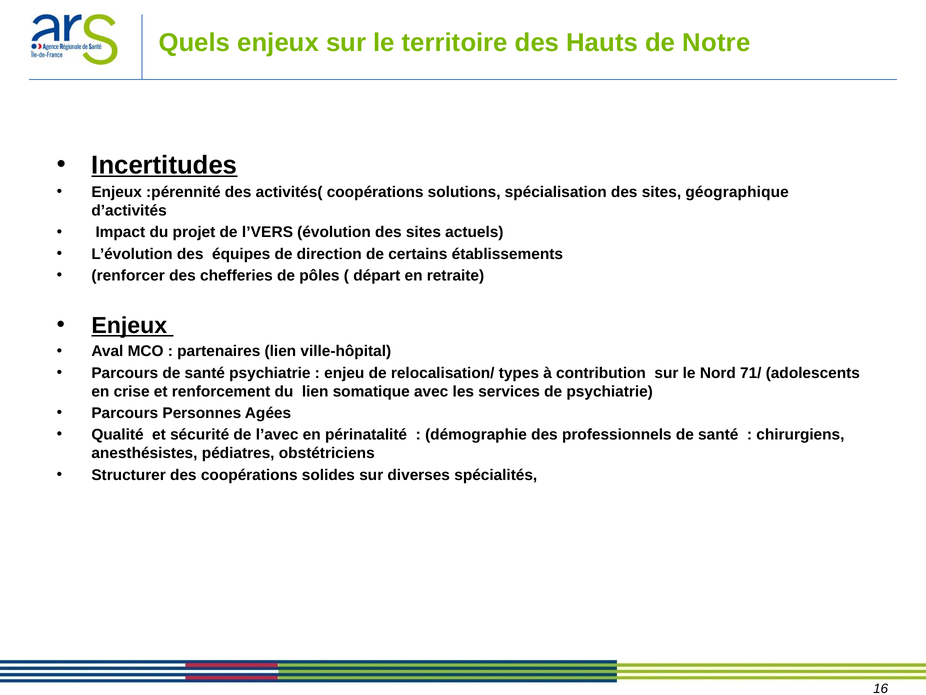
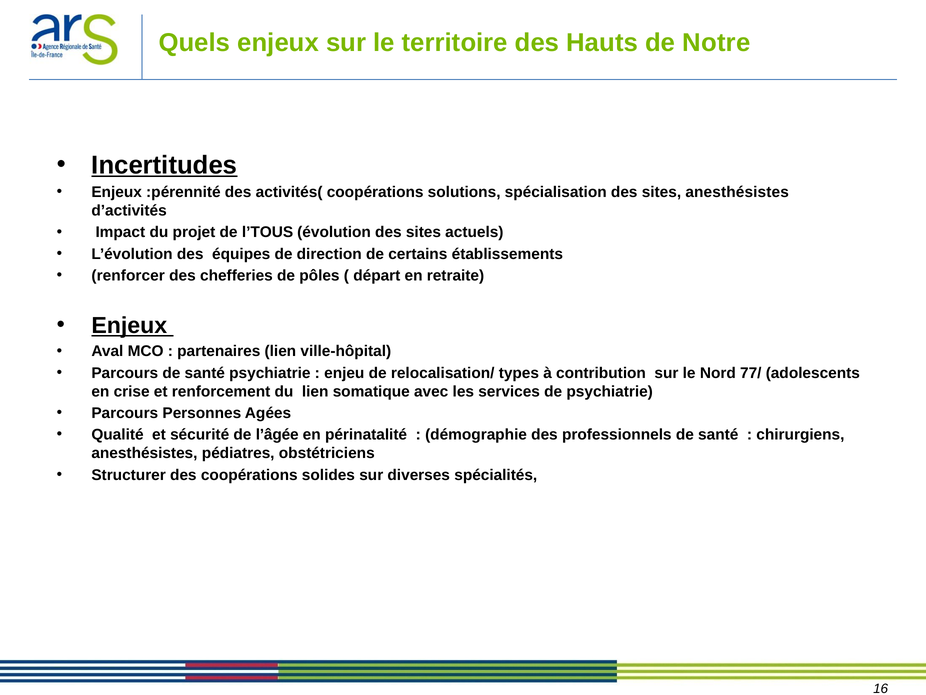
sites géographique: géographique -> anesthésistes
l’VERS: l’VERS -> l’TOUS
71/: 71/ -> 77/
l’avec: l’avec -> l’âgée
